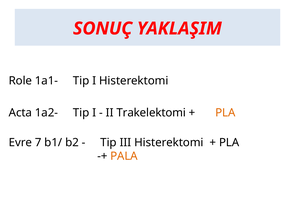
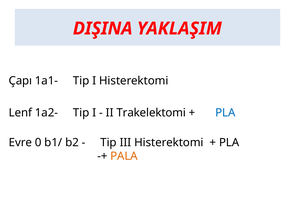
SONUÇ: SONUÇ -> DIŞINA
Role: Role -> Çapı
Acta: Acta -> Lenf
PLA at (225, 113) colour: orange -> blue
7: 7 -> 0
